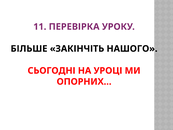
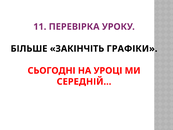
НАШОГО: НАШОГО -> ГРАФІКИ
ОПОРНИХ…: ОПОРНИХ… -> СЕРЕДНІЙ…
